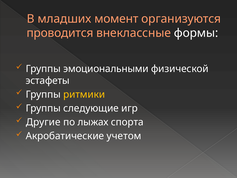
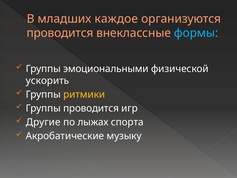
момент: момент -> каждое
формы colour: white -> light blue
эстафеты: эстафеты -> ускорить
Группы следующие: следующие -> проводится
учетом: учетом -> музыку
